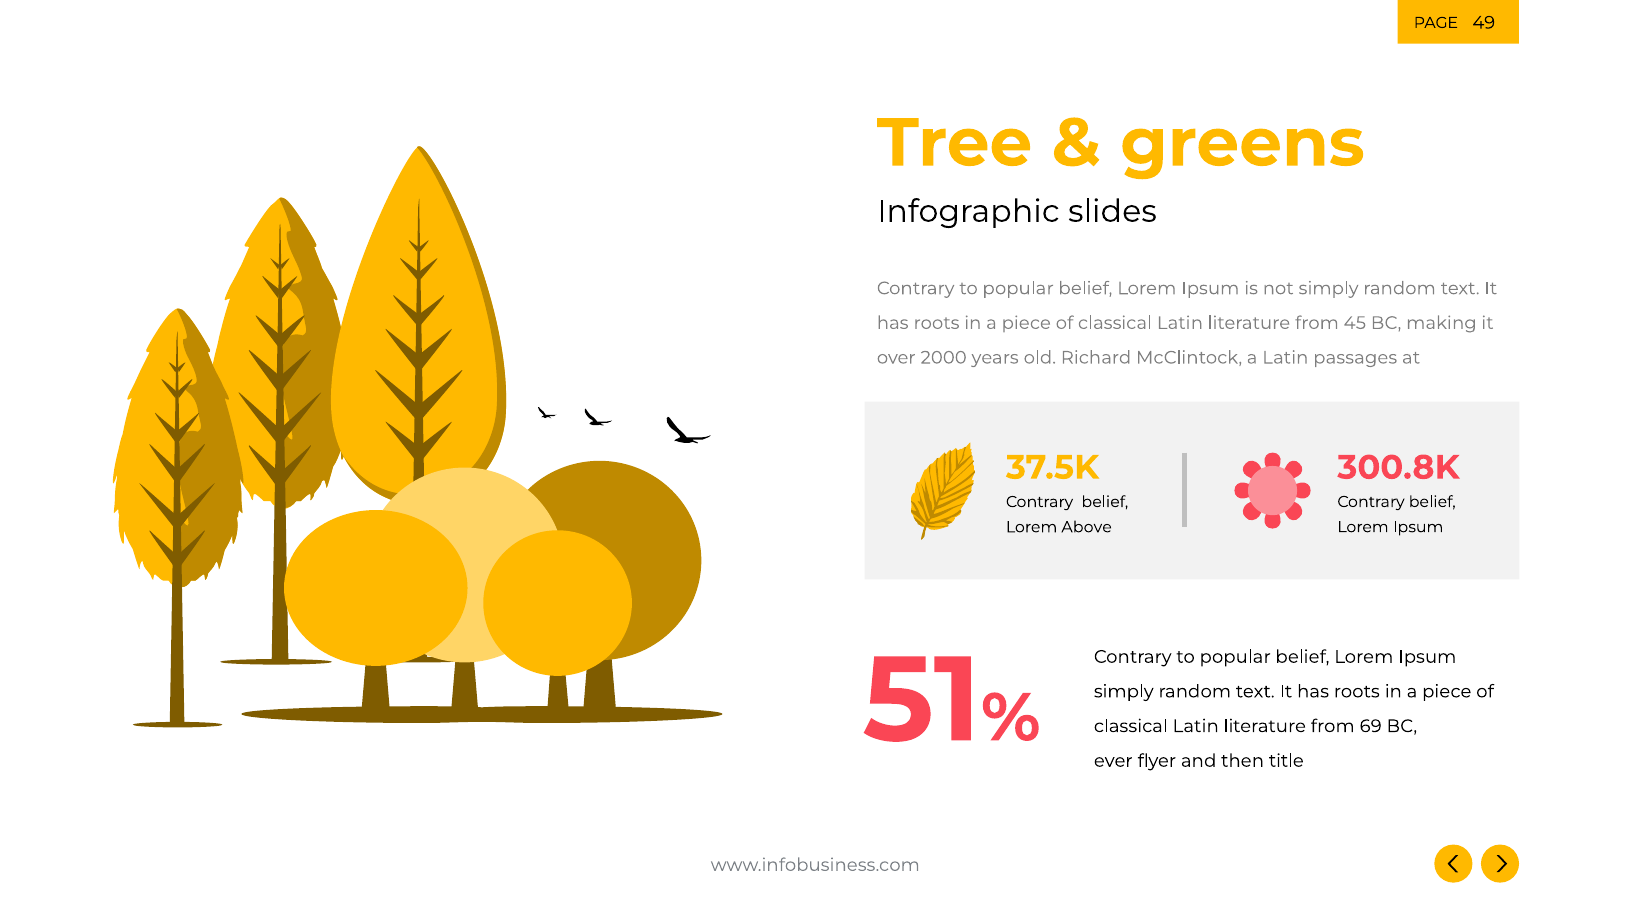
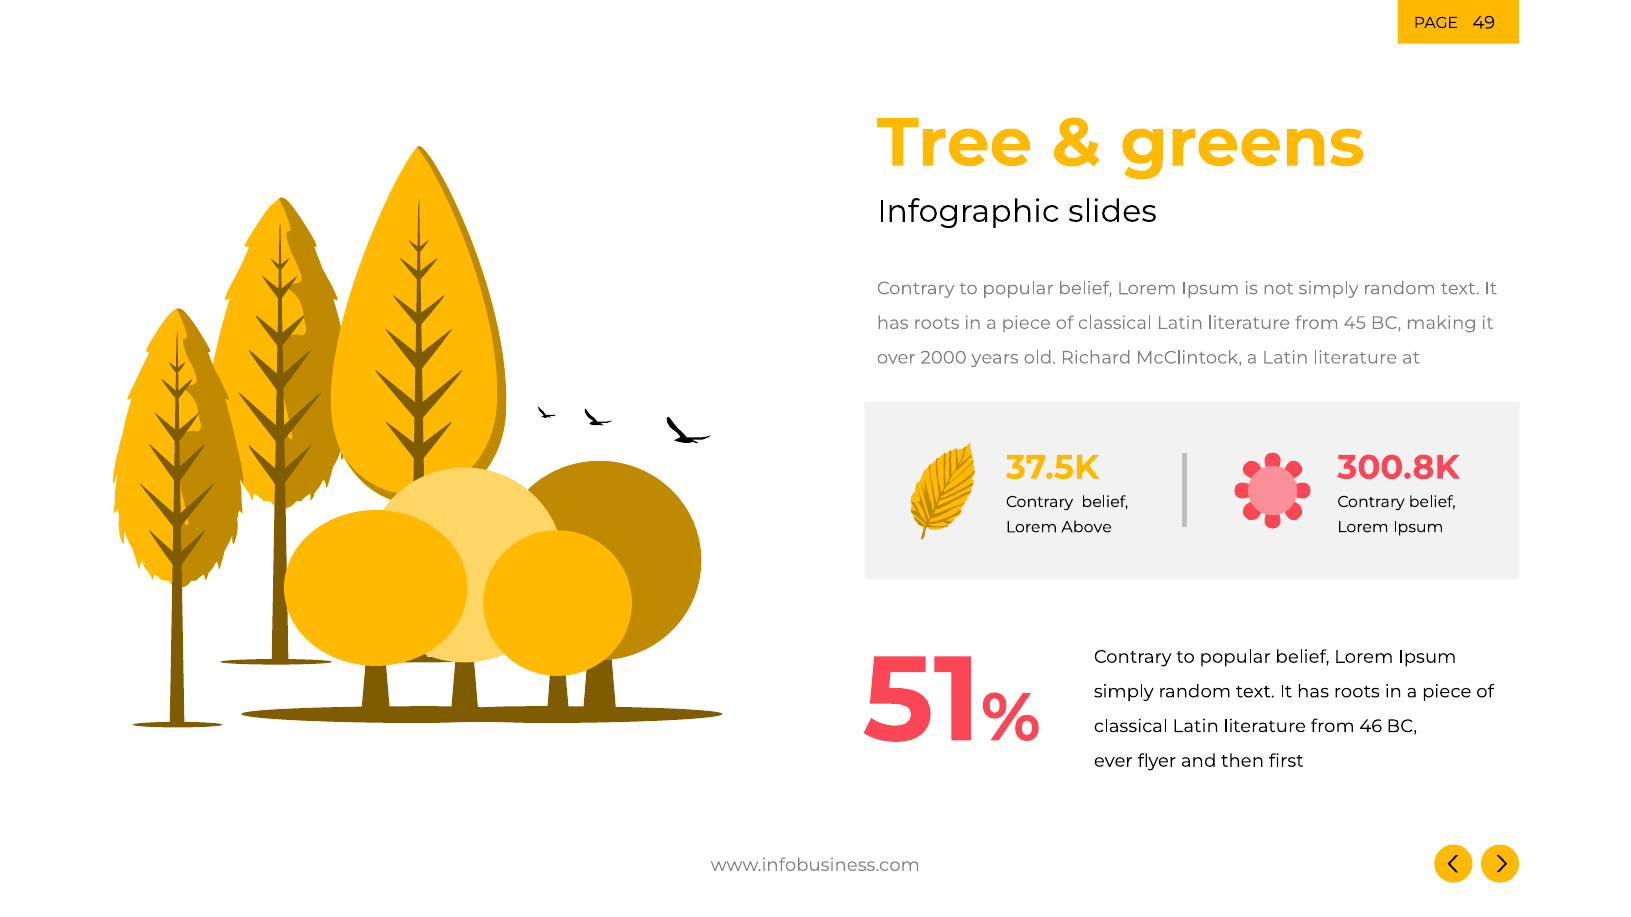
a Latin passages: passages -> literature
69: 69 -> 46
title: title -> first
